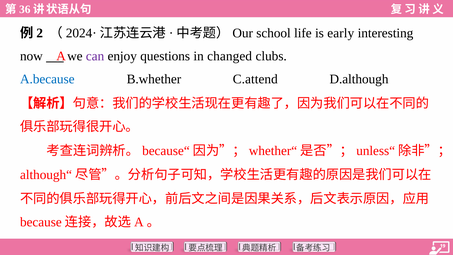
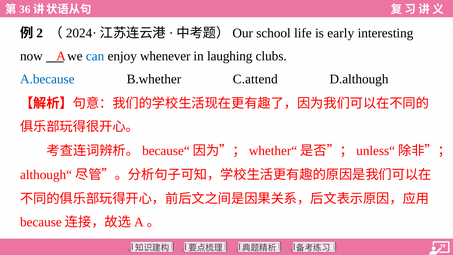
can colour: purple -> blue
questions: questions -> whenever
changed: changed -> laughing
